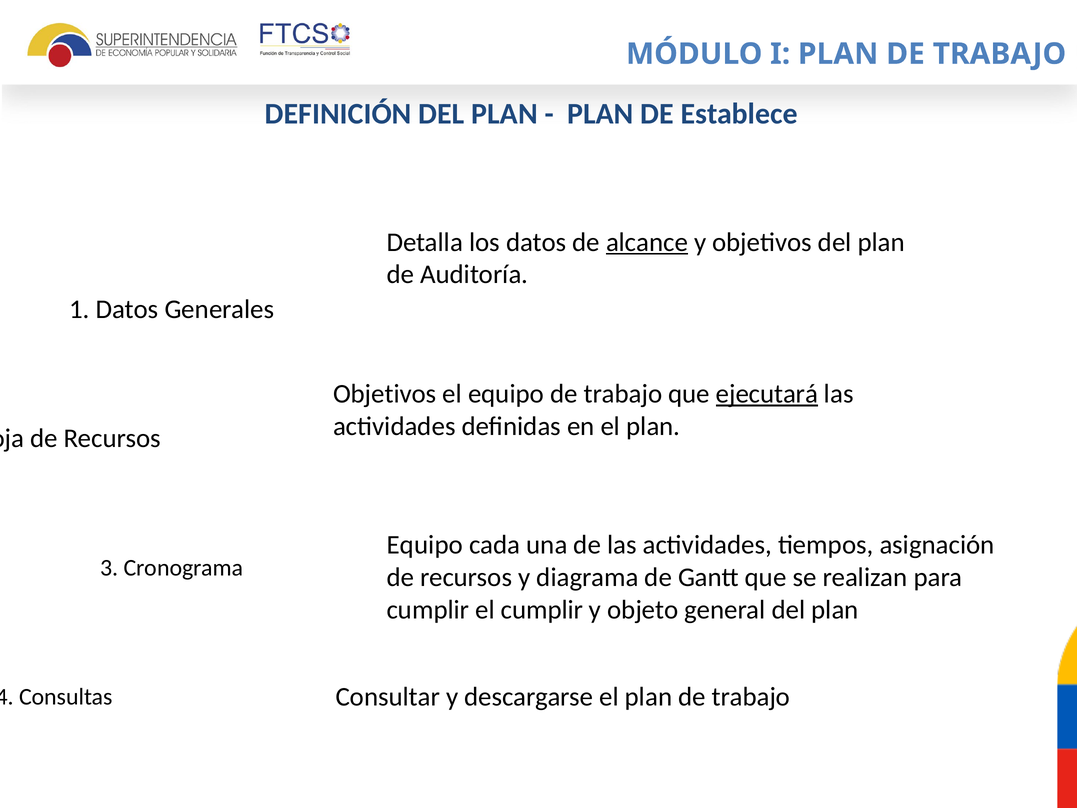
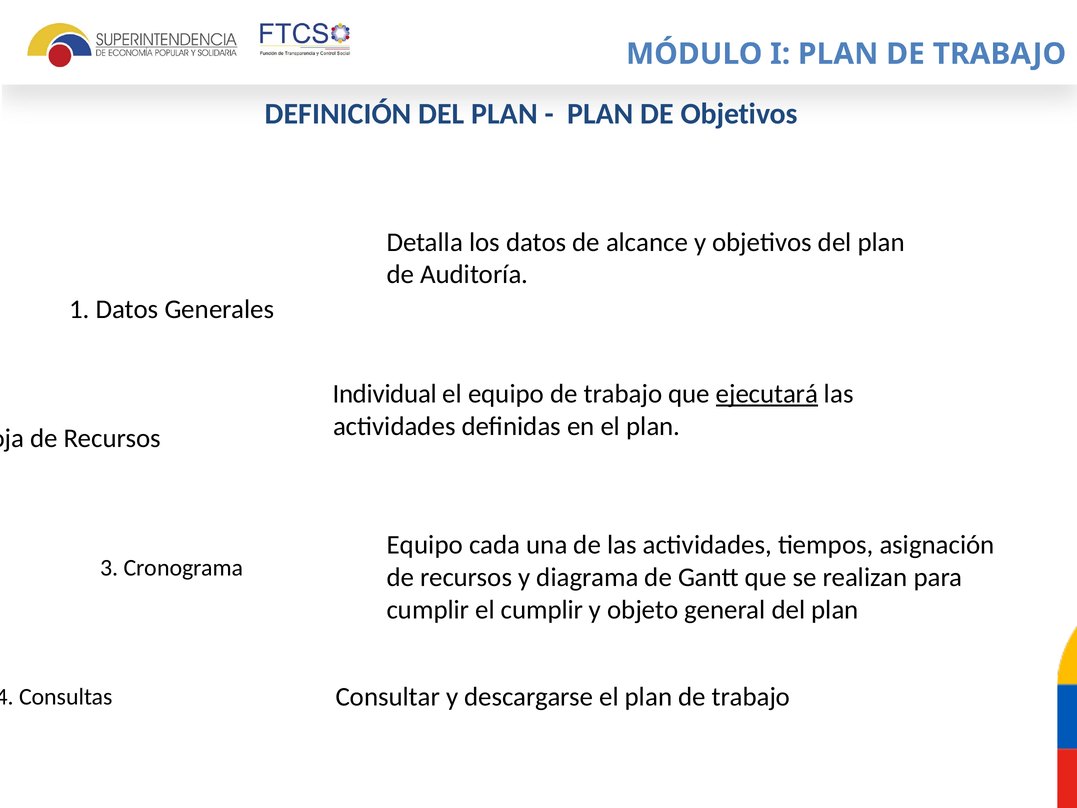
DE Establece: Establece -> Objetivos
alcance underline: present -> none
Objetivos at (385, 394): Objetivos -> Individual
